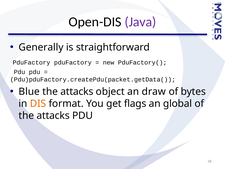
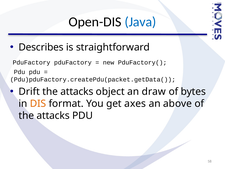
Java colour: purple -> blue
Generally: Generally -> Describes
Blue: Blue -> Drift
flags: flags -> axes
global: global -> above
